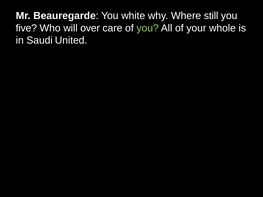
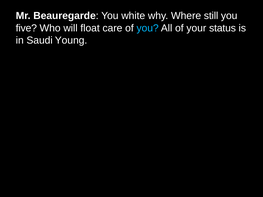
over: over -> float
you at (148, 28) colour: light green -> light blue
whole: whole -> status
United: United -> Young
